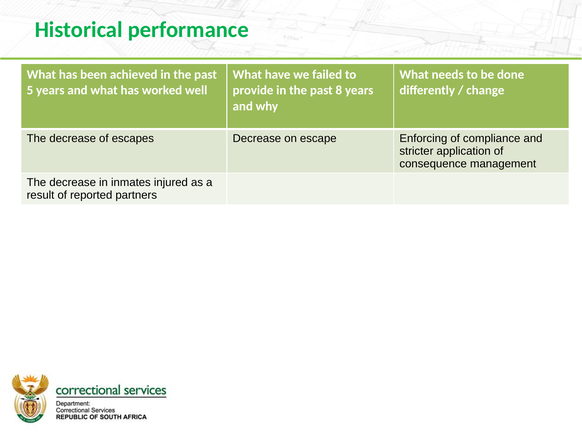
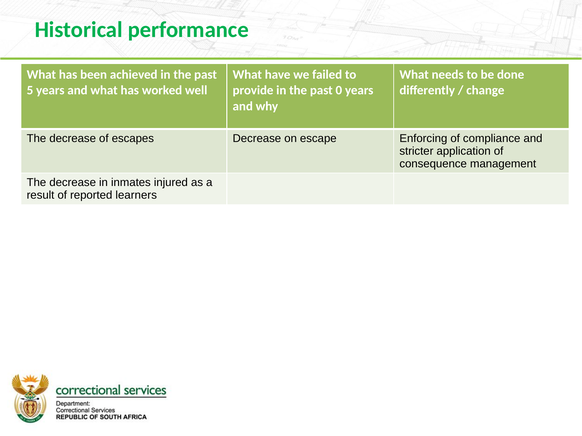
8: 8 -> 0
partners: partners -> learners
